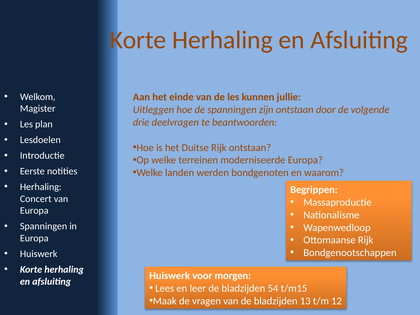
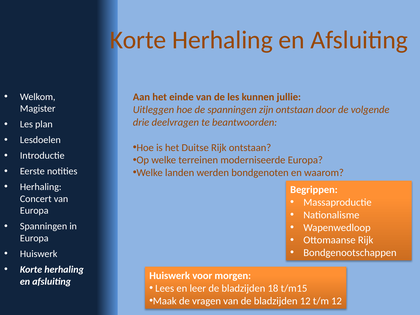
54: 54 -> 18
bladzijden 13: 13 -> 12
